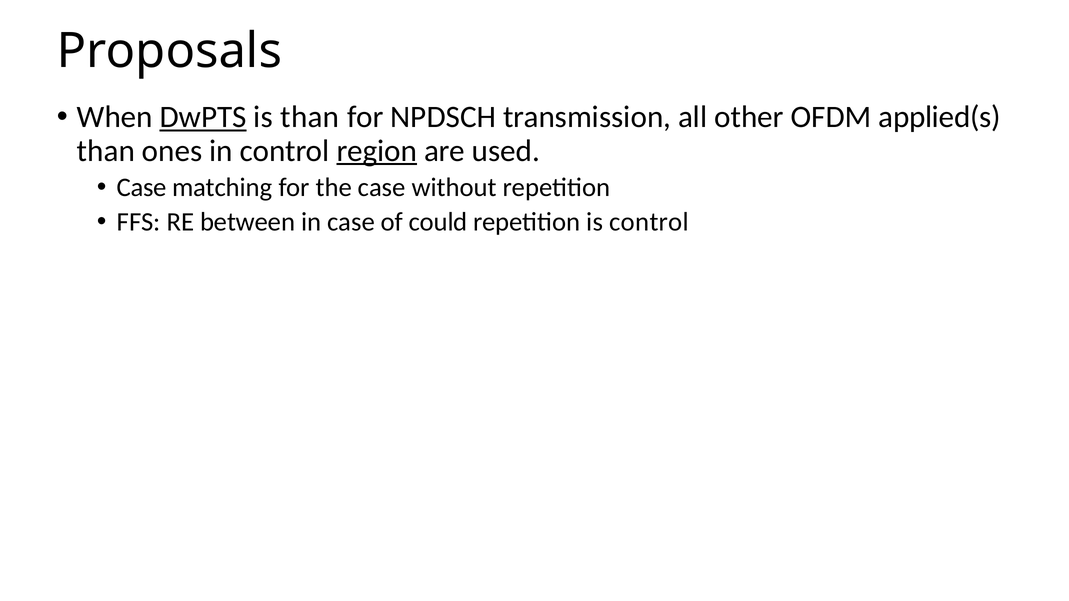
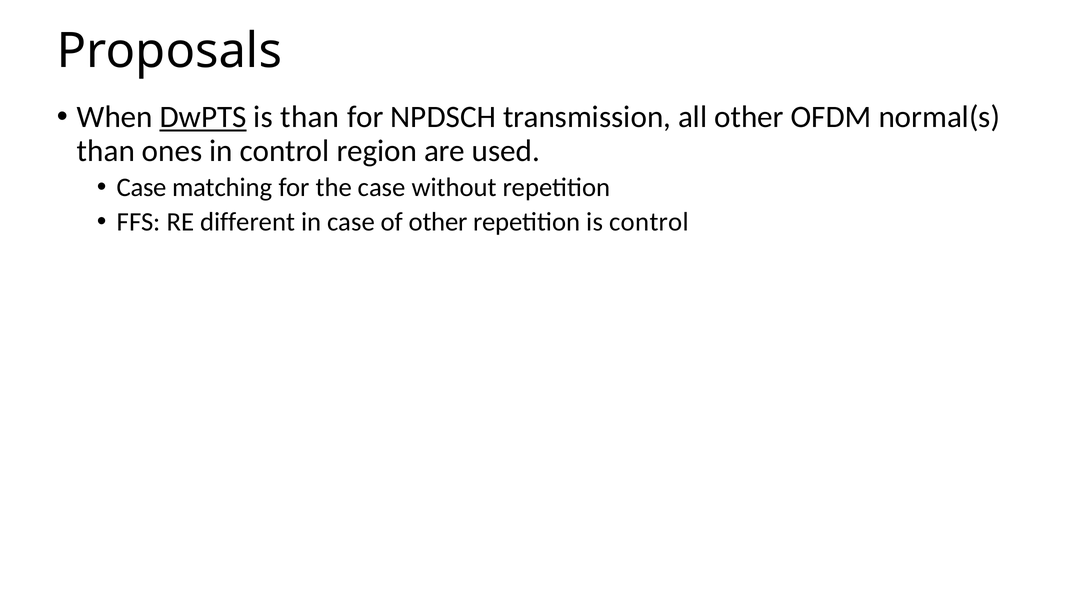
applied(s: applied(s -> normal(s
region underline: present -> none
between: between -> different
of could: could -> other
